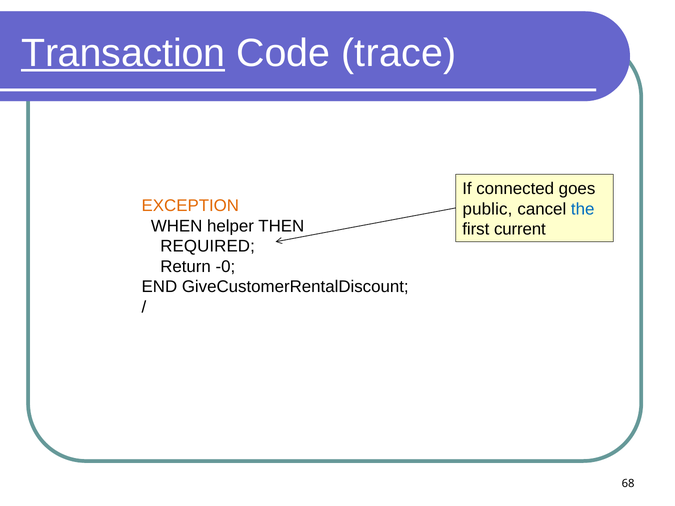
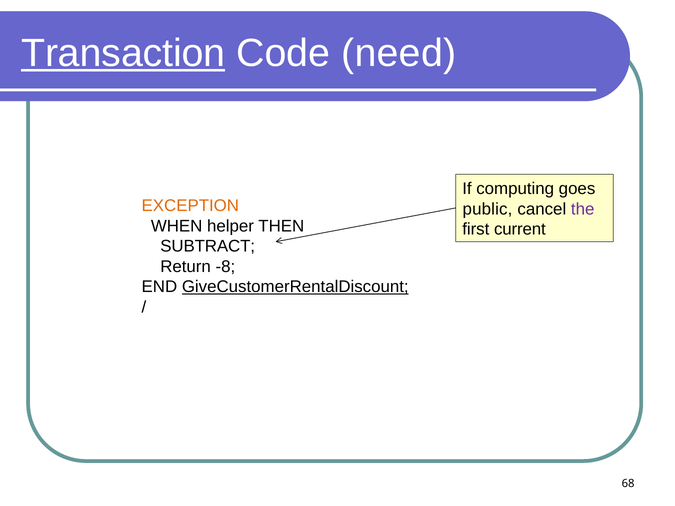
trace: trace -> need
connected: connected -> computing
the colour: blue -> purple
REQUIRED: REQUIRED -> SUBTRACT
-0: -0 -> -8
GiveCustomerRentalDiscount underline: none -> present
